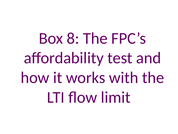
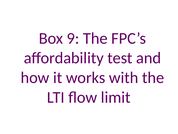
8: 8 -> 9
